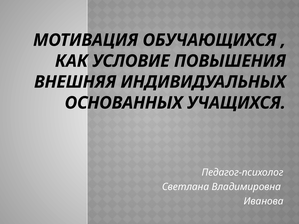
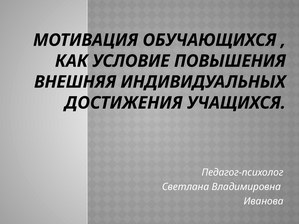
ОСНОВАННЫХ: ОСНОВАННЫХ -> ДОСТИЖЕНИЯ
